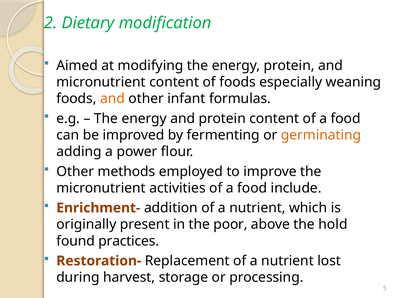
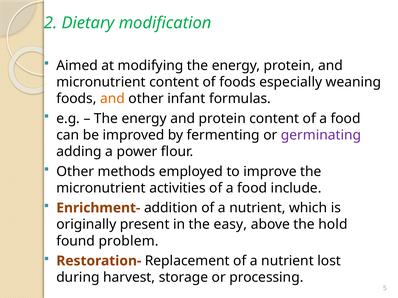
germinating colour: orange -> purple
poor: poor -> easy
practices: practices -> problem
